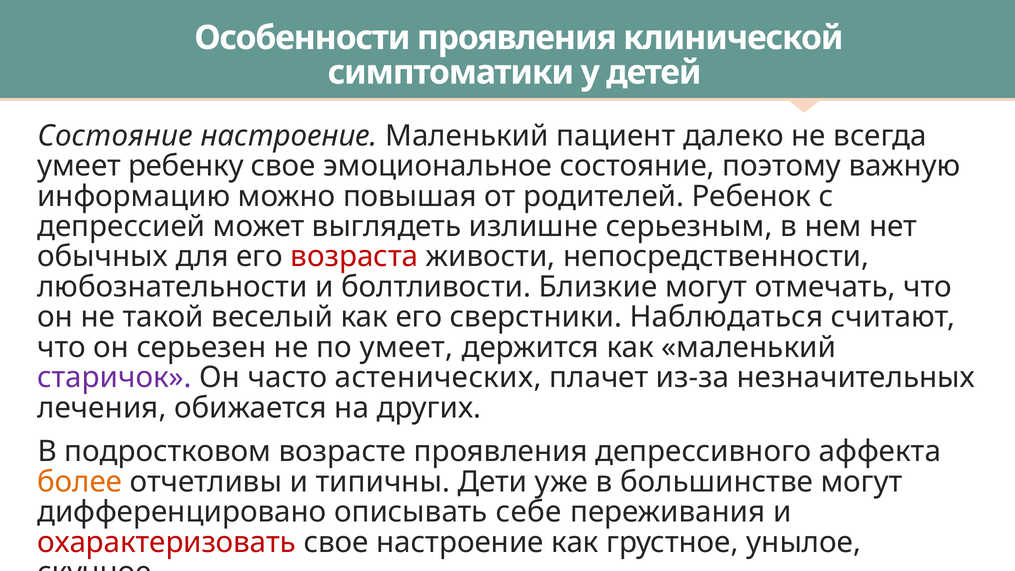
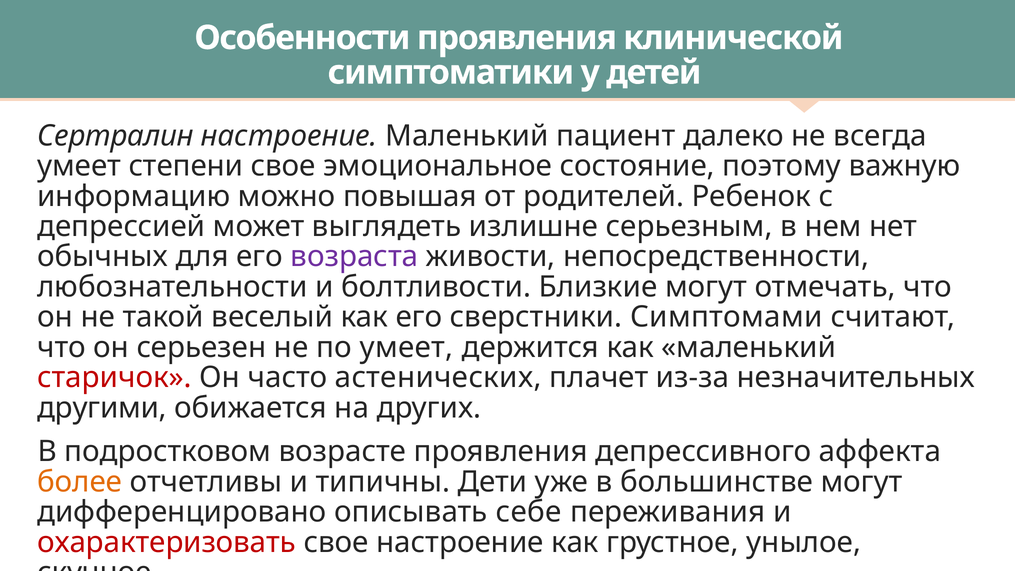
Состояние at (115, 136): Состояние -> Сертралин
ребенку: ребенку -> степени
возраста colour: red -> purple
Наблюдаться: Наблюдаться -> Симптомами
старичок colour: purple -> red
лечения: лечения -> другими
